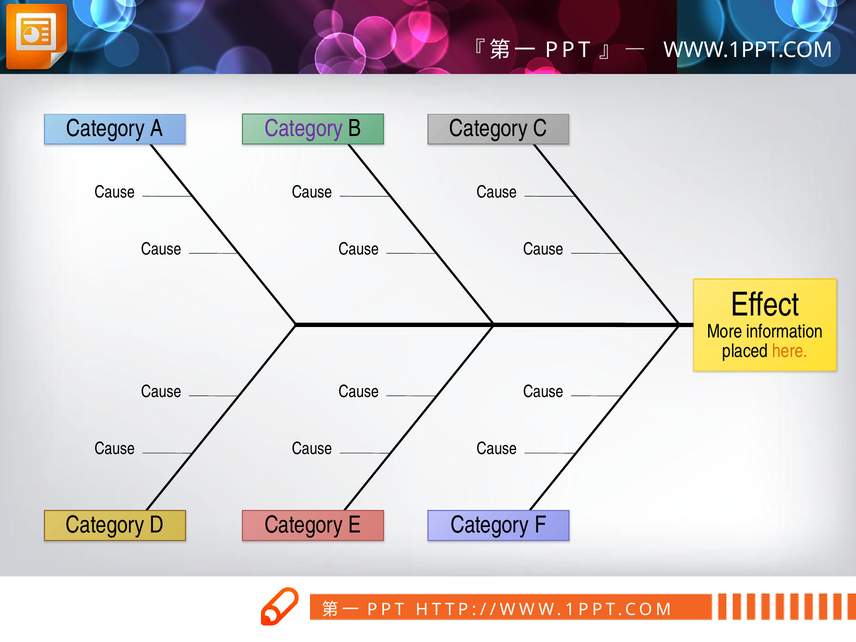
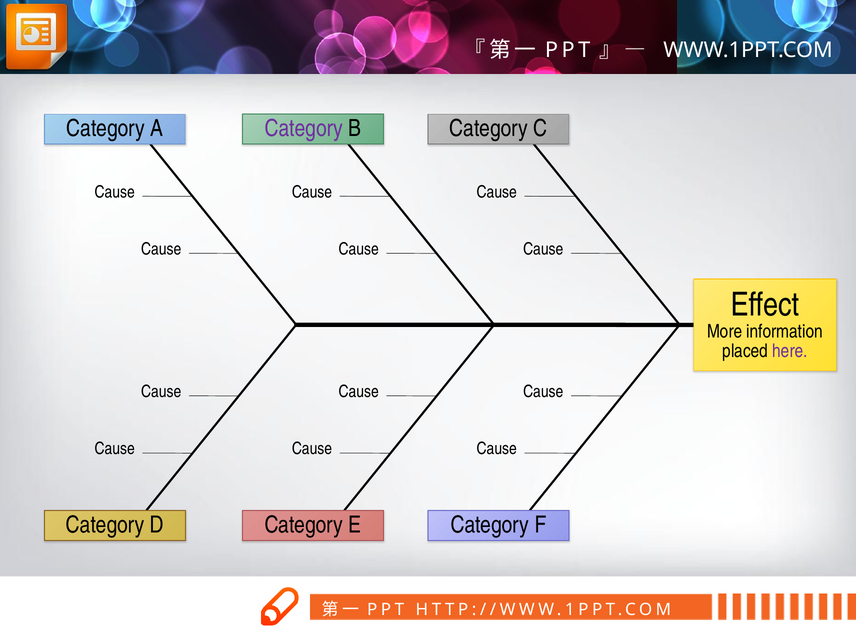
here colour: orange -> purple
